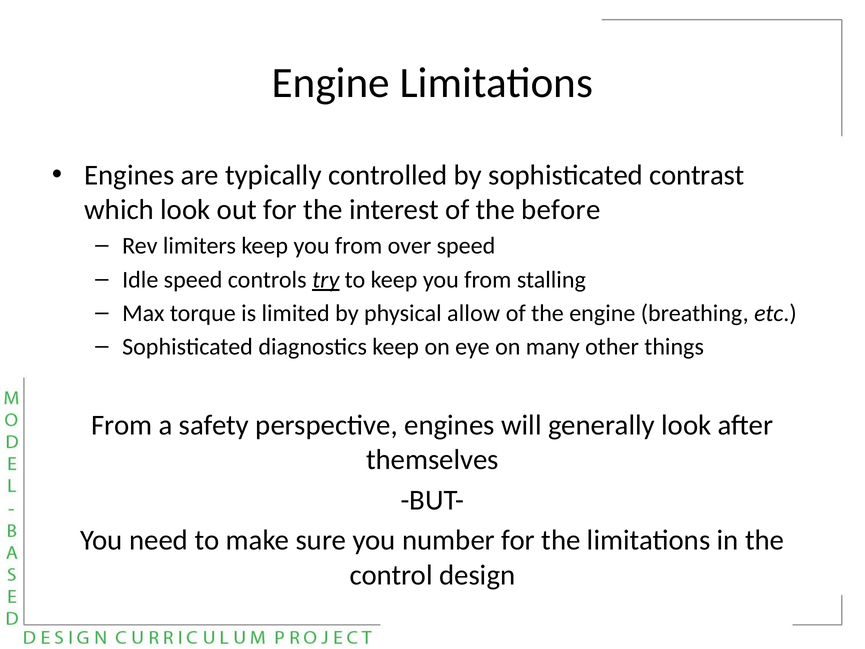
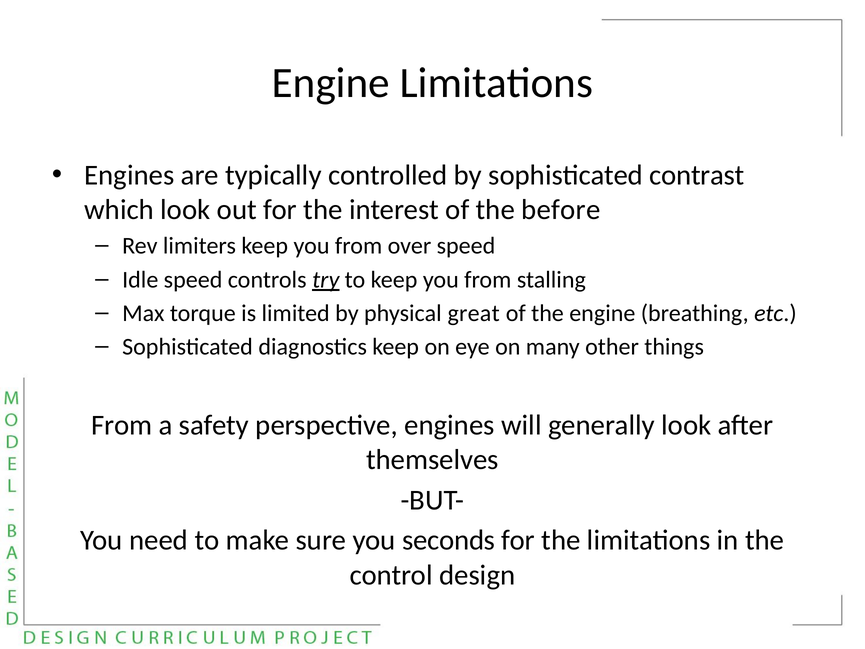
allow: allow -> great
number: number -> seconds
